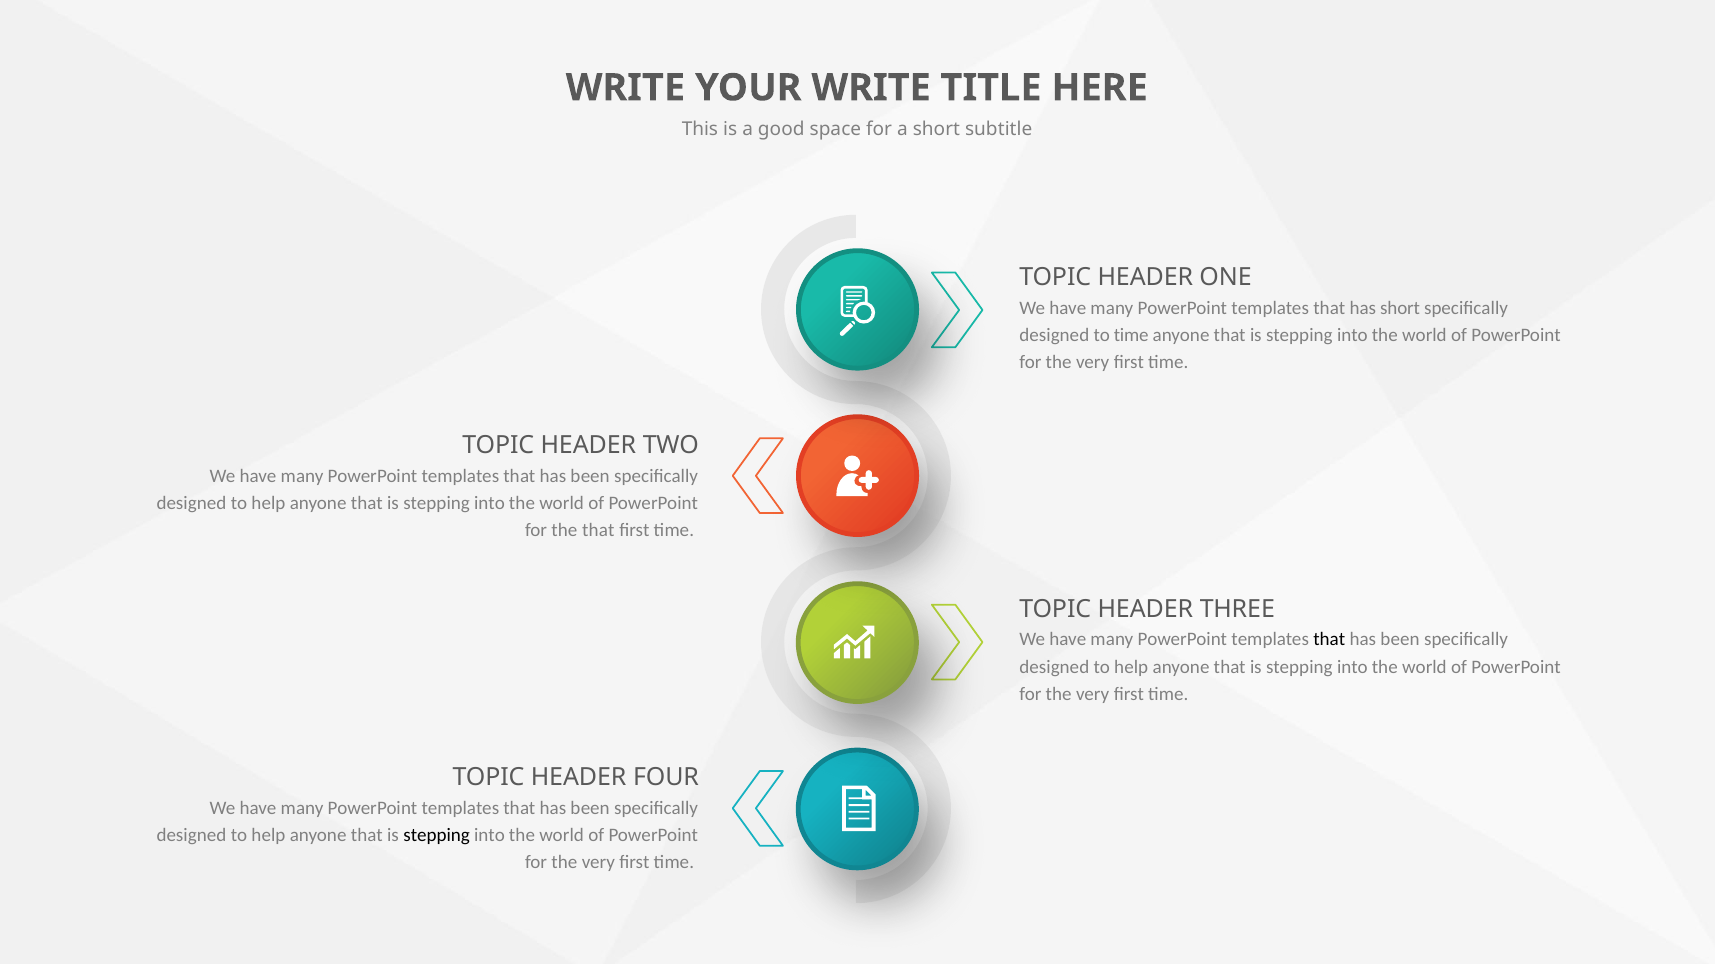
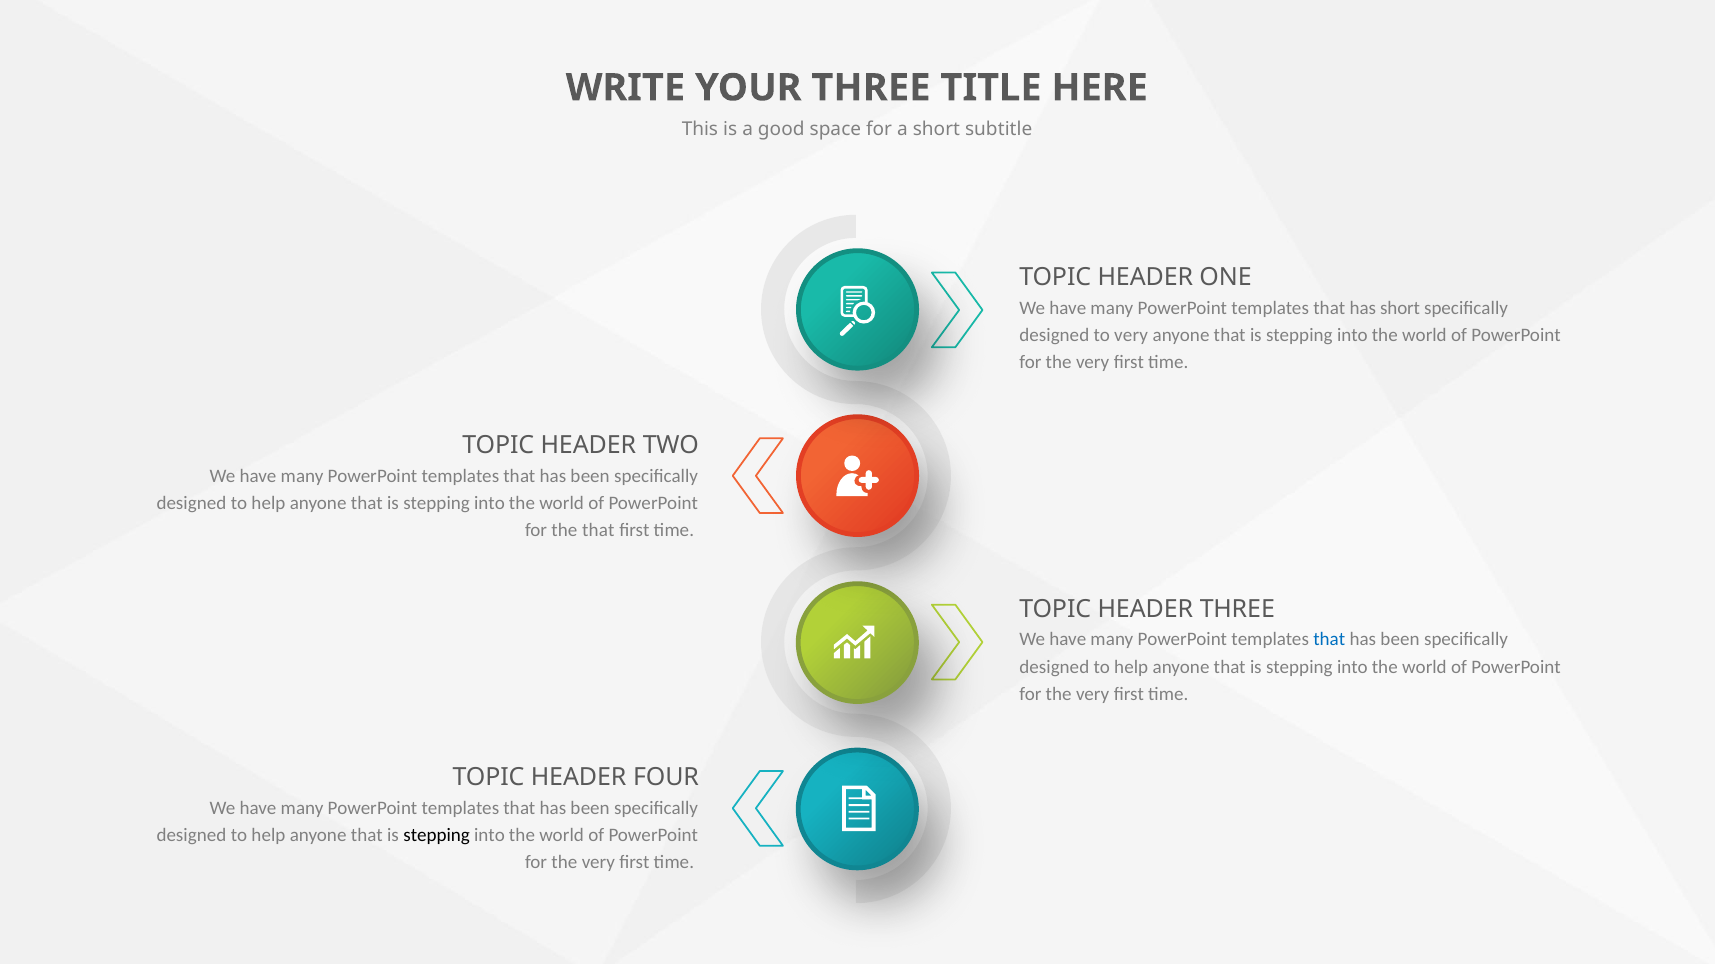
YOUR WRITE: WRITE -> THREE
to time: time -> very
that at (1329, 640) colour: black -> blue
